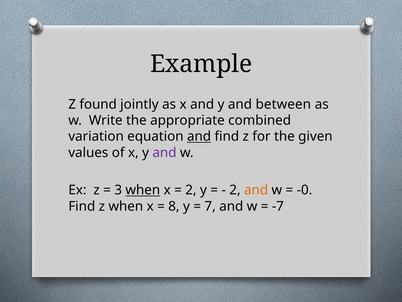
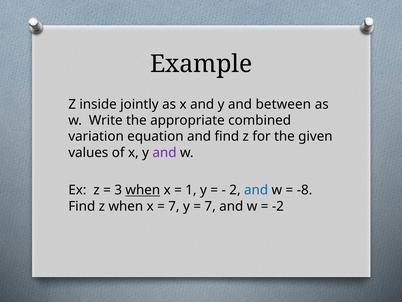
found: found -> inside
and at (199, 136) underline: present -> none
2 at (191, 190): 2 -> 1
and at (256, 190) colour: orange -> blue
-0: -0 -> -8
8 at (174, 206): 8 -> 7
-7: -7 -> -2
